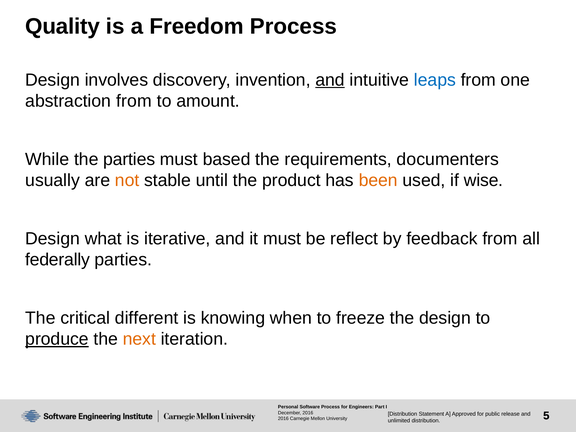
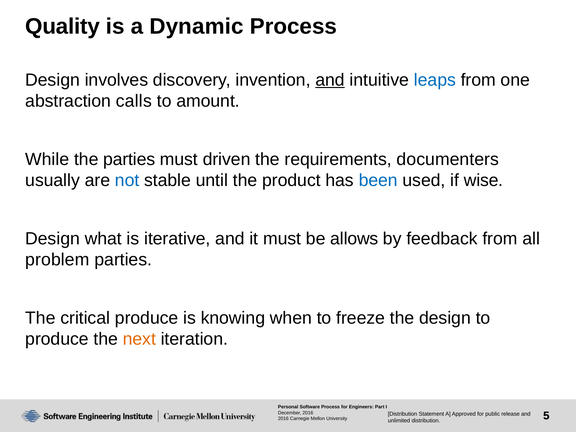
Freedom: Freedom -> Dynamic
abstraction from: from -> calls
based: based -> driven
not colour: orange -> blue
been colour: orange -> blue
reflect: reflect -> allows
federally: federally -> problem
critical different: different -> produce
produce at (57, 339) underline: present -> none
